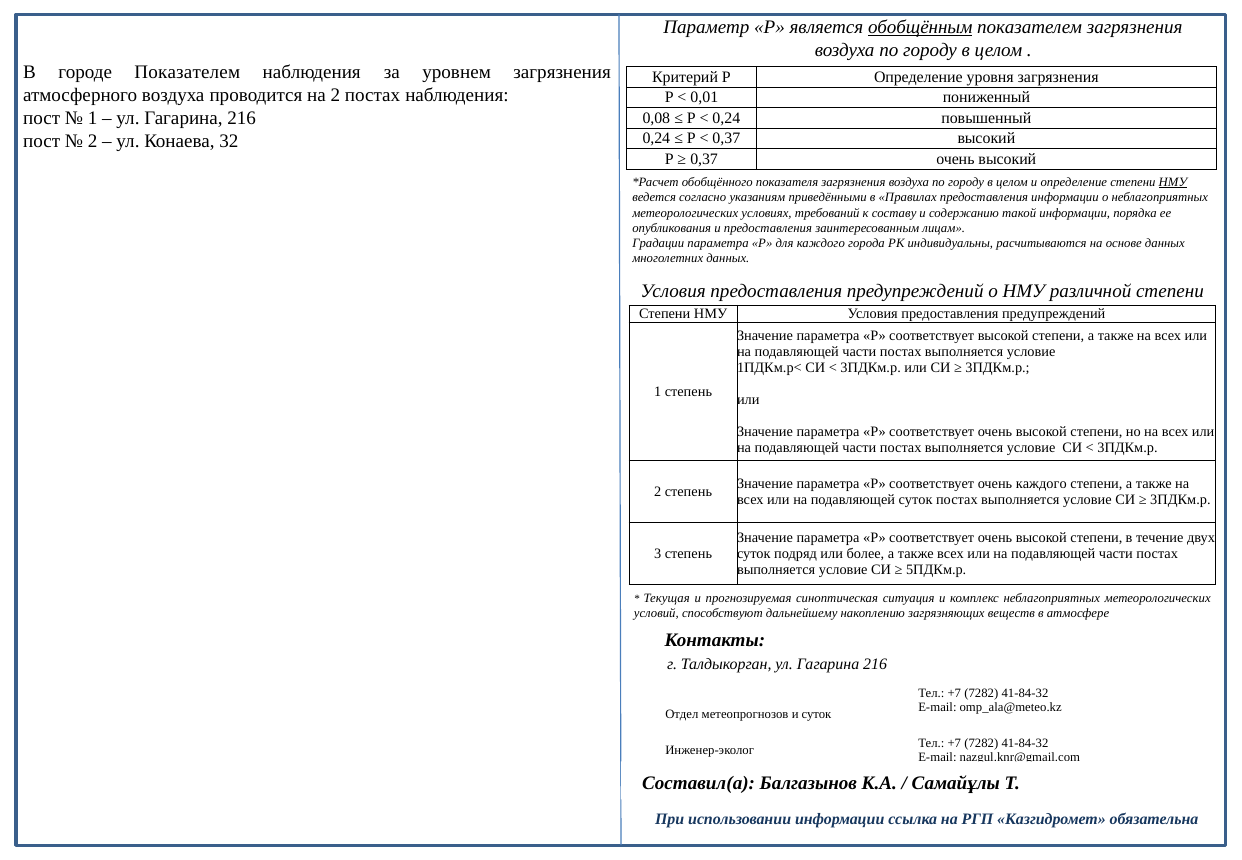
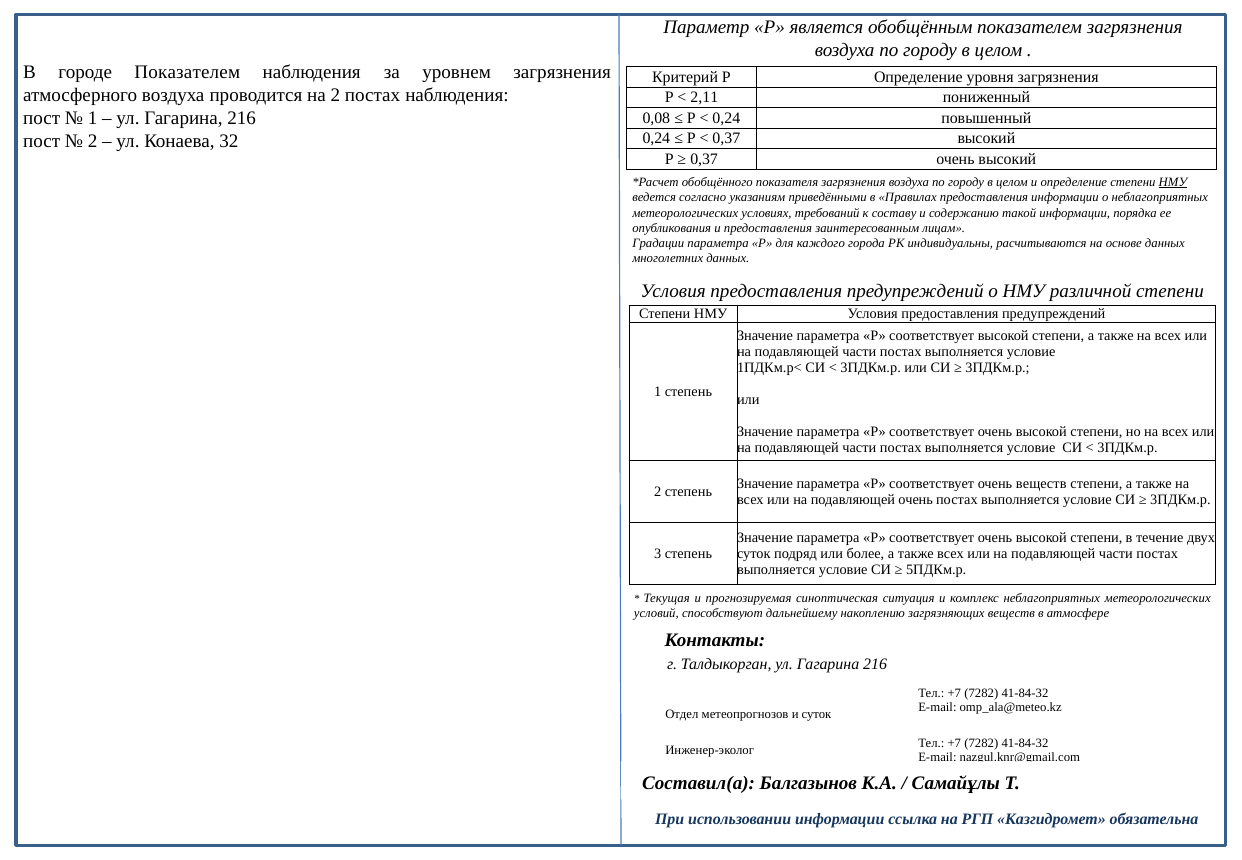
обобщённым underline: present -> none
0,01: 0,01 -> 2,11
очень каждого: каждого -> веществ
подавляющей суток: суток -> очень
